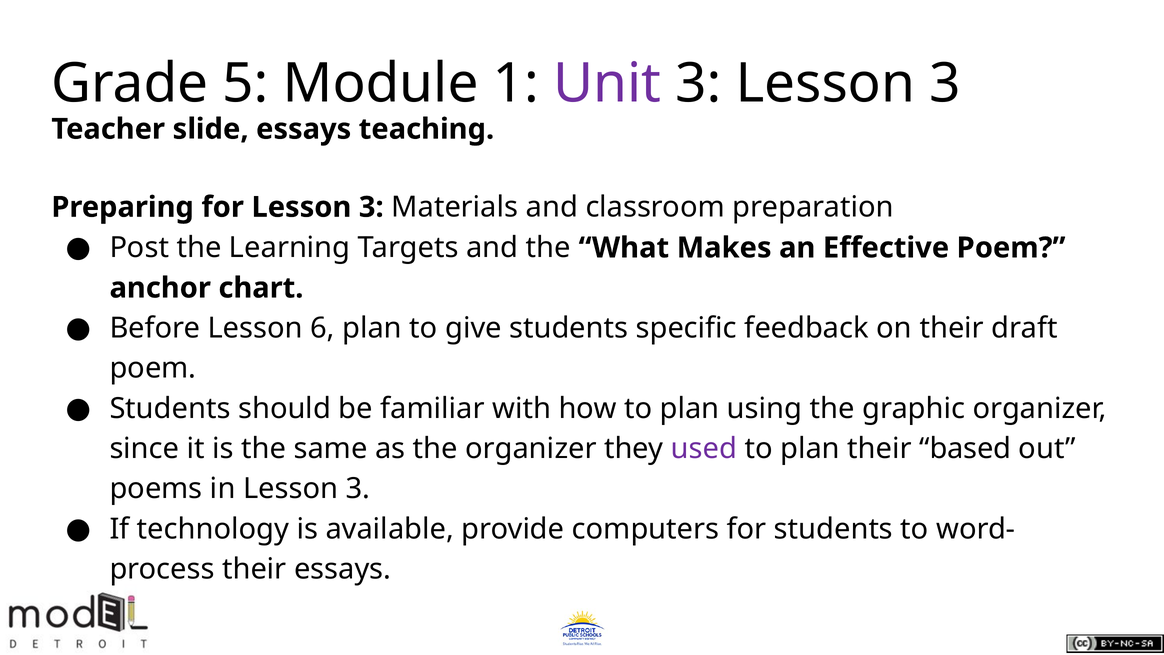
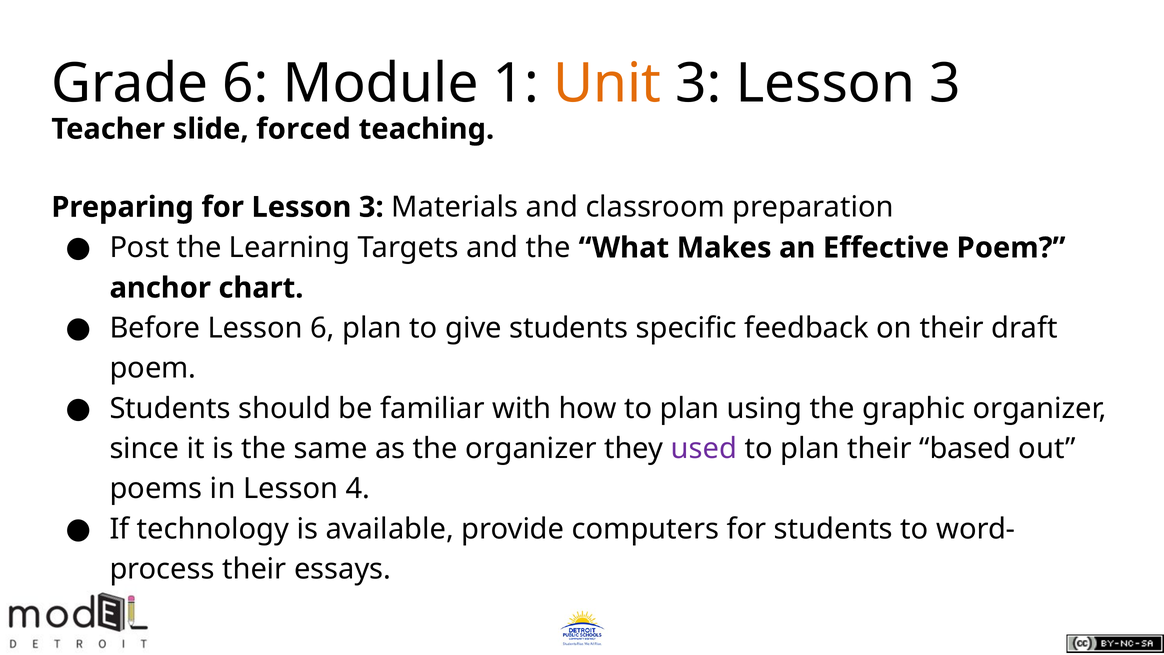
Grade 5: 5 -> 6
Unit colour: purple -> orange
slide essays: essays -> forced
in Lesson 3: 3 -> 4
